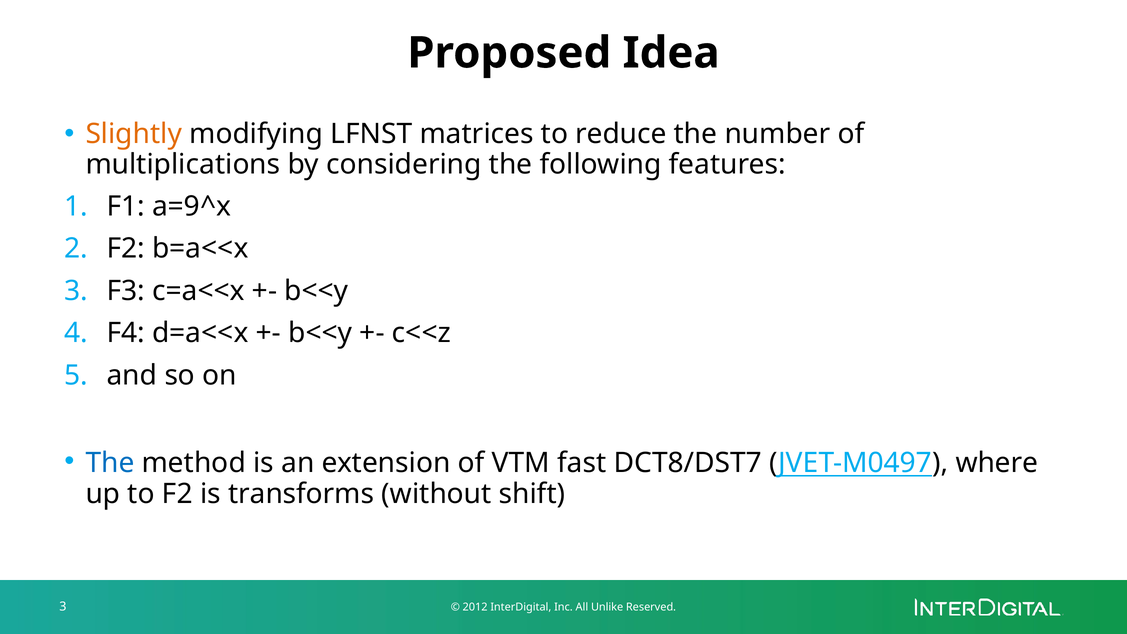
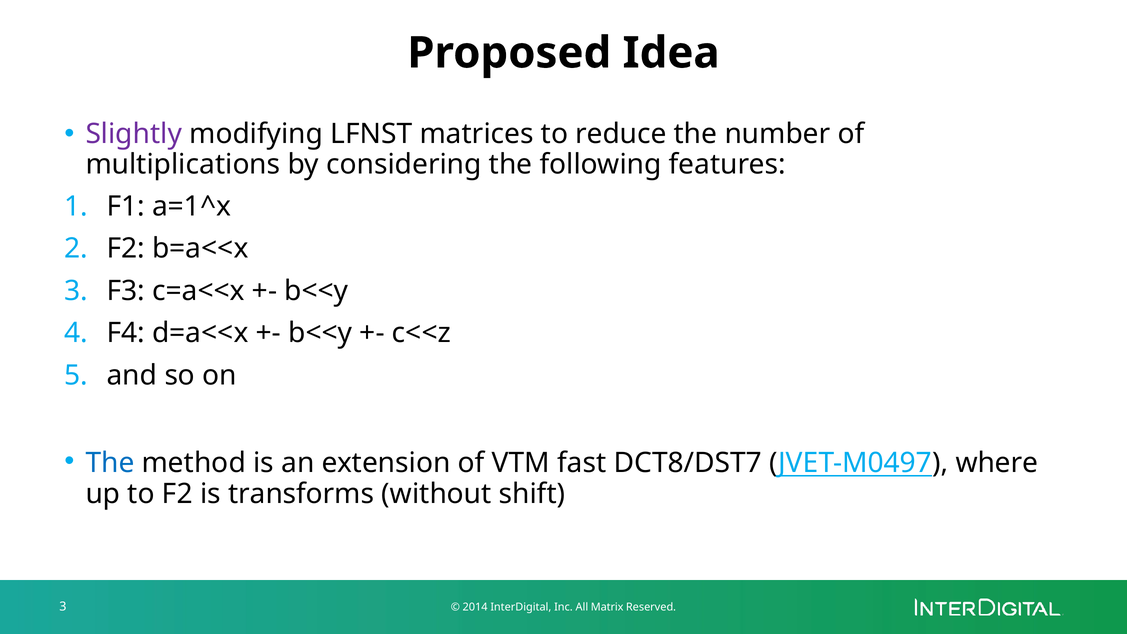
Slightly colour: orange -> purple
a=9^x: a=9^x -> a=1^x
2012: 2012 -> 2014
Unlike: Unlike -> Matrix
